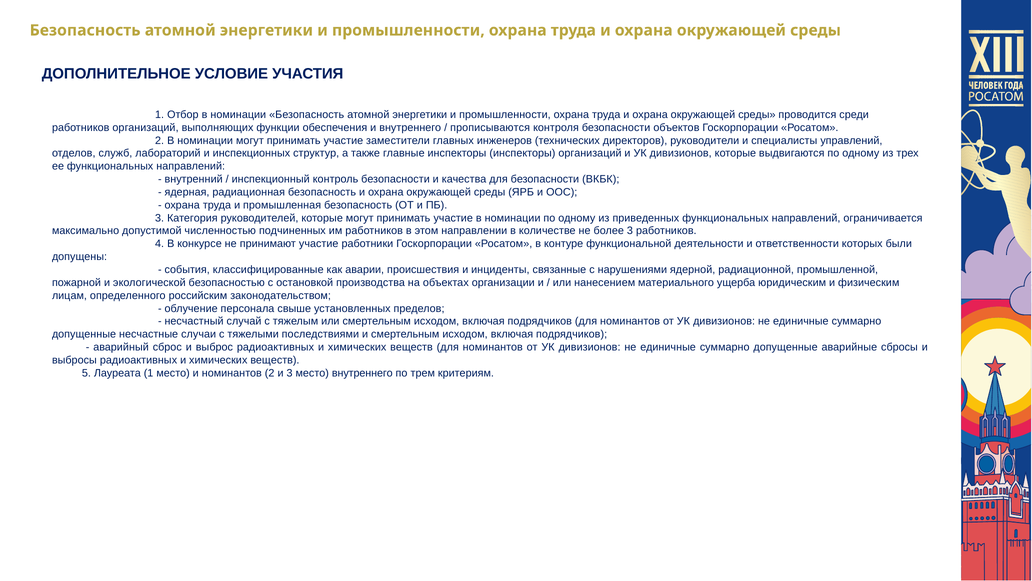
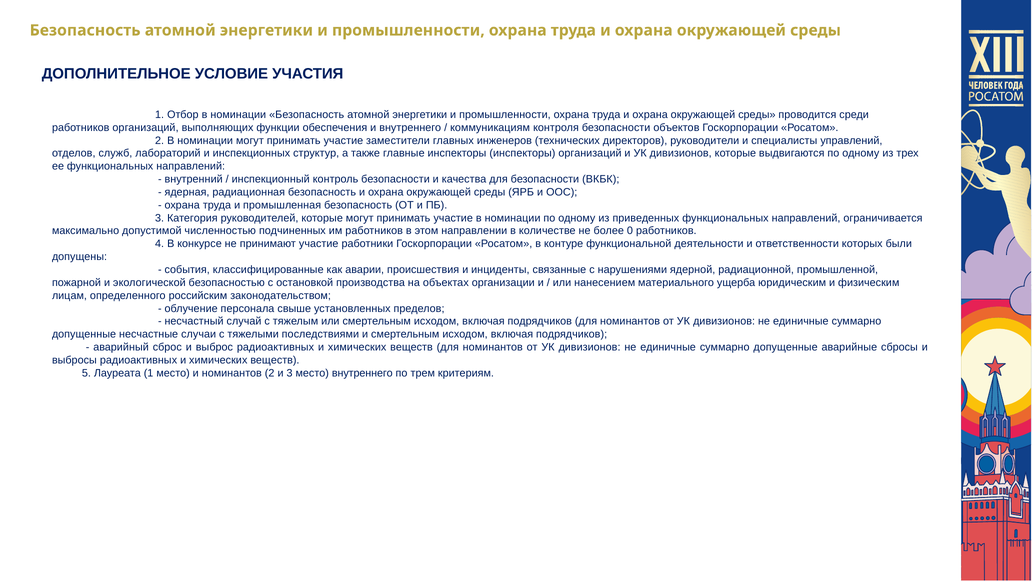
прописываются: прописываются -> коммуникациям
более 3: 3 -> 0
